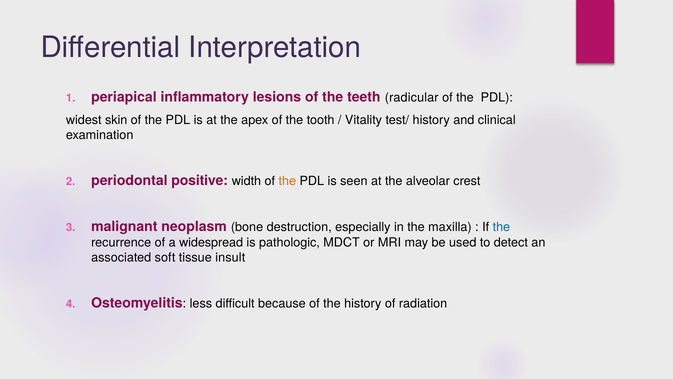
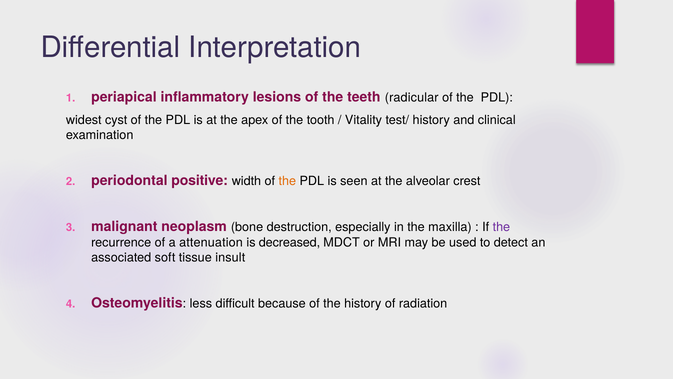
skin: skin -> cyst
the at (501, 227) colour: blue -> purple
widespread: widespread -> attenuation
pathologic: pathologic -> decreased
